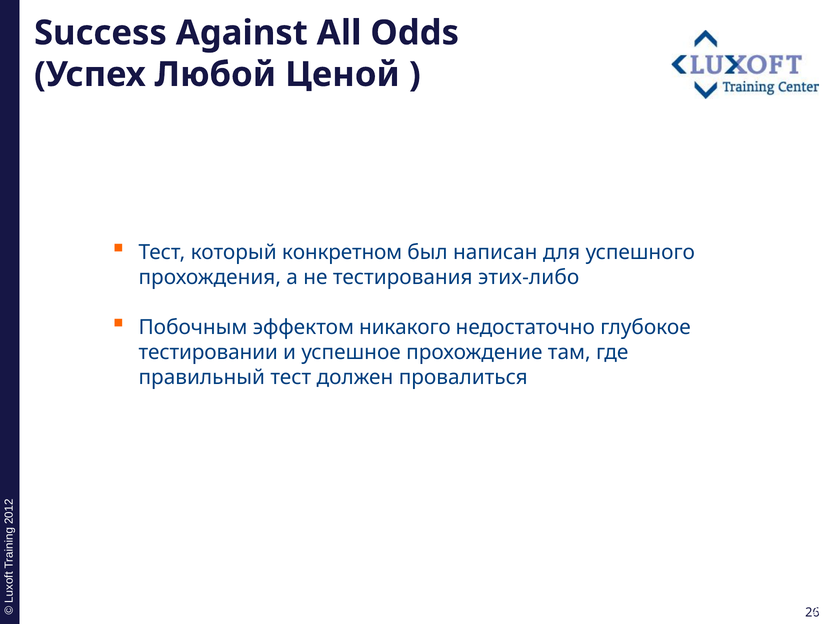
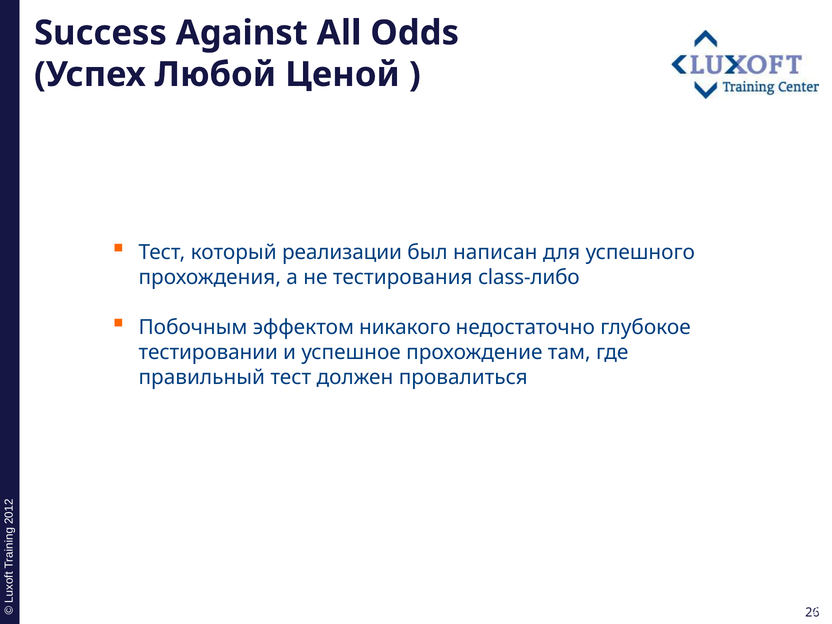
конкретном: конкретном -> реализации
этих-либо: этих-либо -> class-либо
